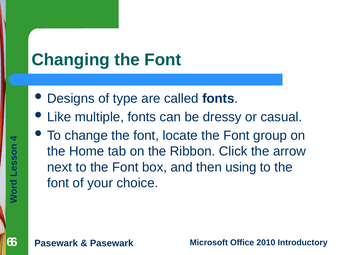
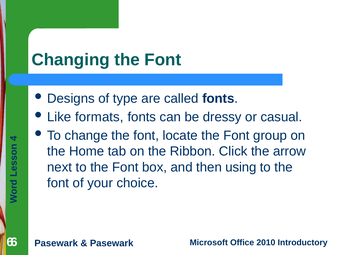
multiple: multiple -> formats
